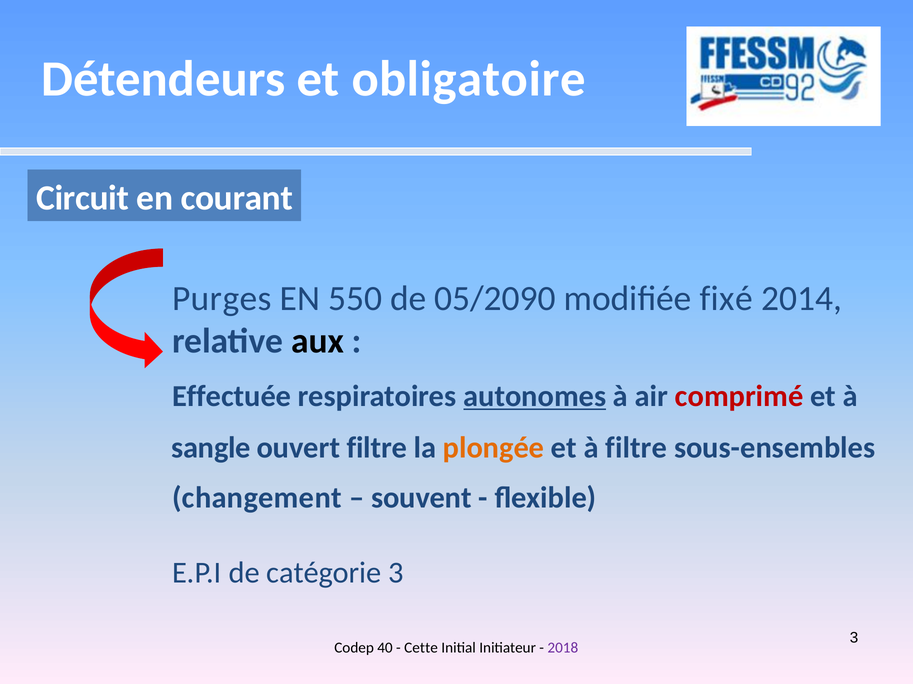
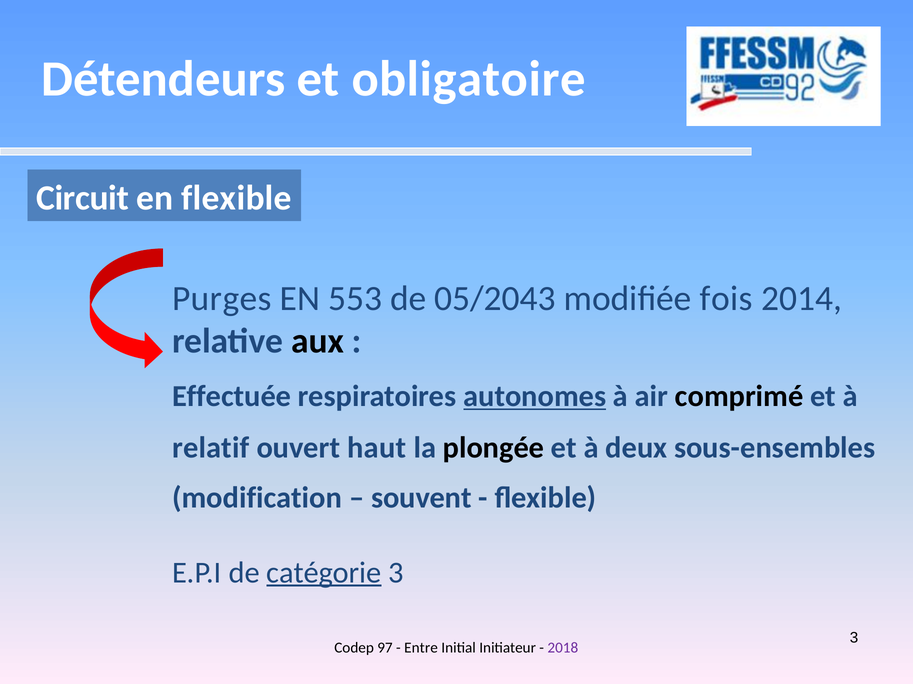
en courant: courant -> flexible
550: 550 -> 553
05/2090: 05/2090 -> 05/2043
fixé: fixé -> fois
comprimé colour: red -> black
sangle: sangle -> relatif
ouvert filtre: filtre -> haut
plongée colour: orange -> black
à filtre: filtre -> deux
changement: changement -> modification
catégorie underline: none -> present
40: 40 -> 97
Cette: Cette -> Entre
